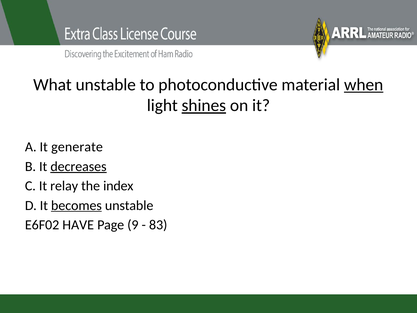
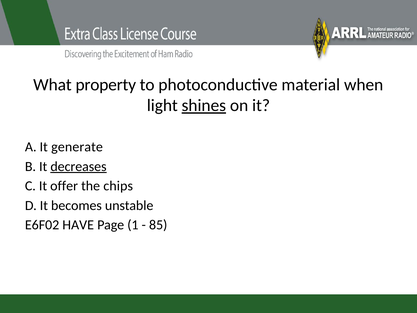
What unstable: unstable -> property
when underline: present -> none
relay: relay -> offer
index: index -> chips
becomes underline: present -> none
9: 9 -> 1
83: 83 -> 85
